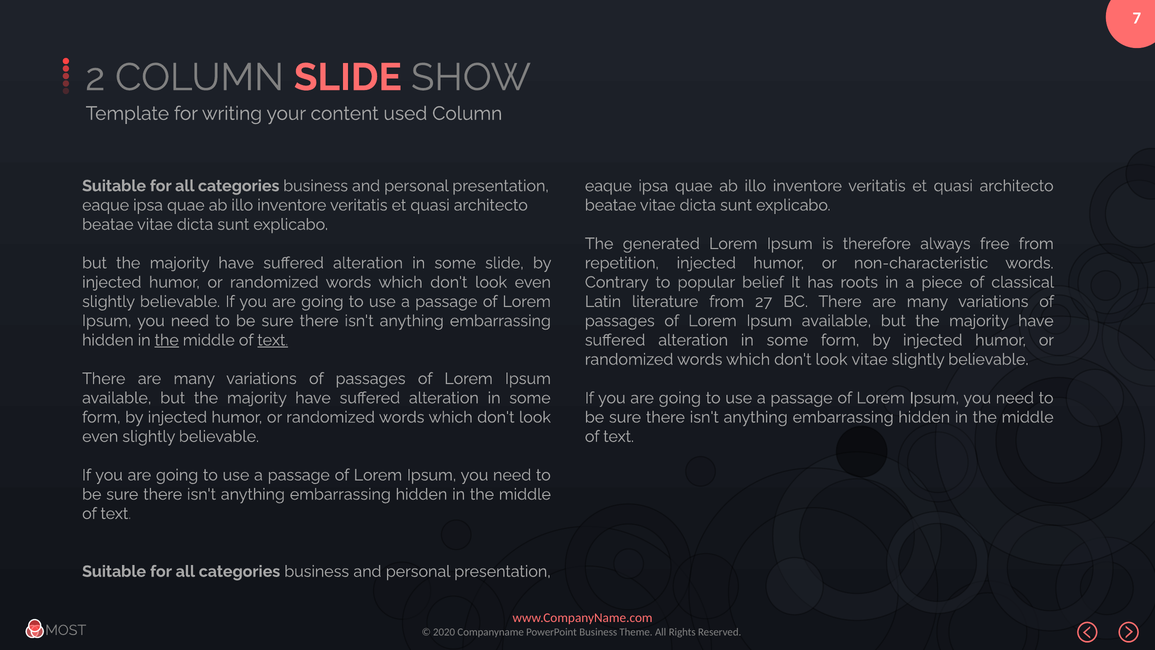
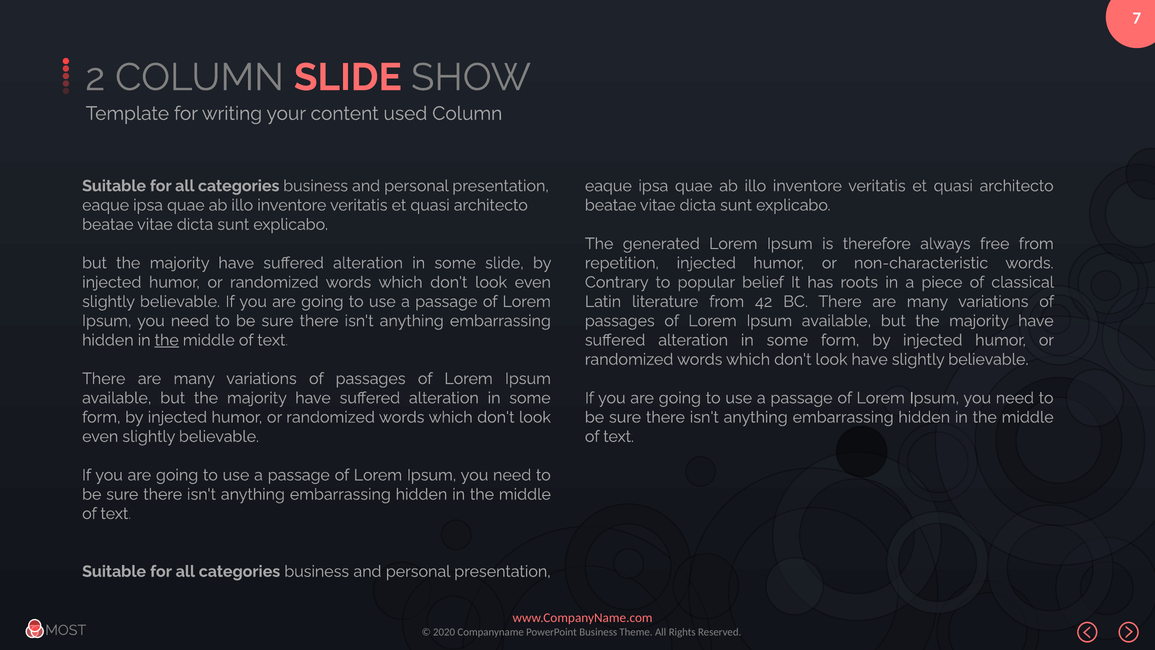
27: 27 -> 42
text at (273, 340) underline: present -> none
look vitae: vitae -> have
